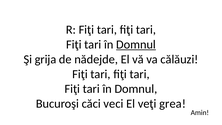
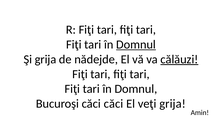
călăuzi underline: none -> present
căci veci: veci -> căci
veţi grea: grea -> grija
